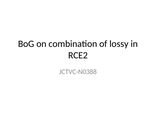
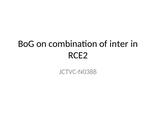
lossy: lossy -> inter
